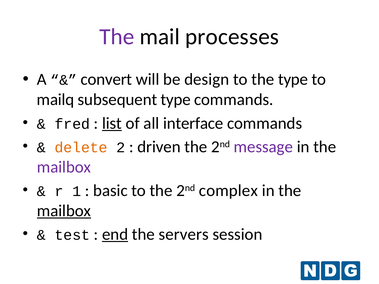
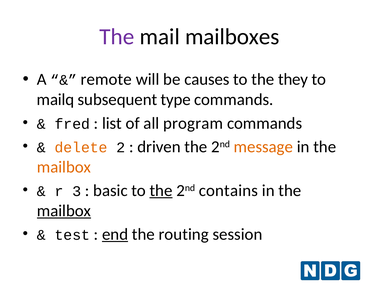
processes: processes -> mailboxes
convert: convert -> remote
design: design -> causes
the type: type -> they
list underline: present -> none
interface: interface -> program
message colour: purple -> orange
mailbox at (64, 167) colour: purple -> orange
1: 1 -> 3
the at (161, 191) underline: none -> present
complex: complex -> contains
servers: servers -> routing
